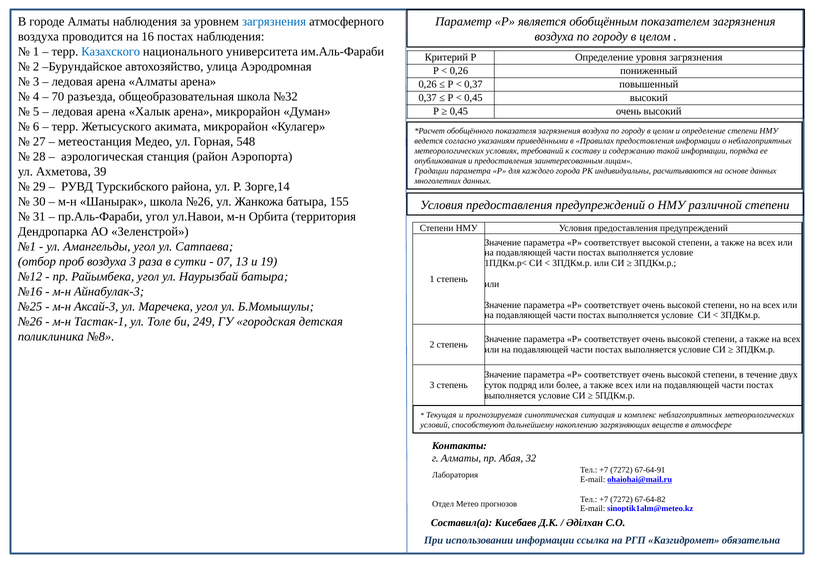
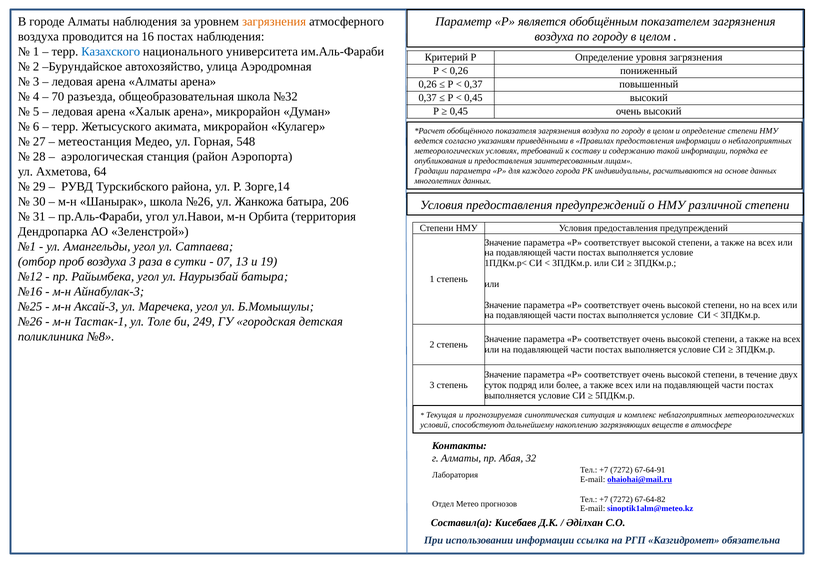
загрязнения at (274, 22) colour: blue -> orange
39: 39 -> 64
155: 155 -> 206
